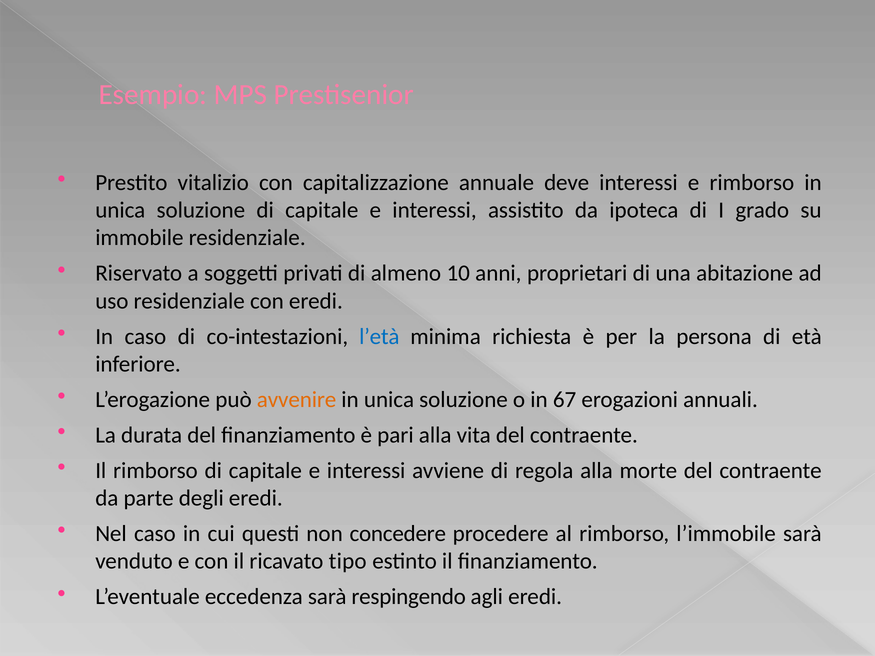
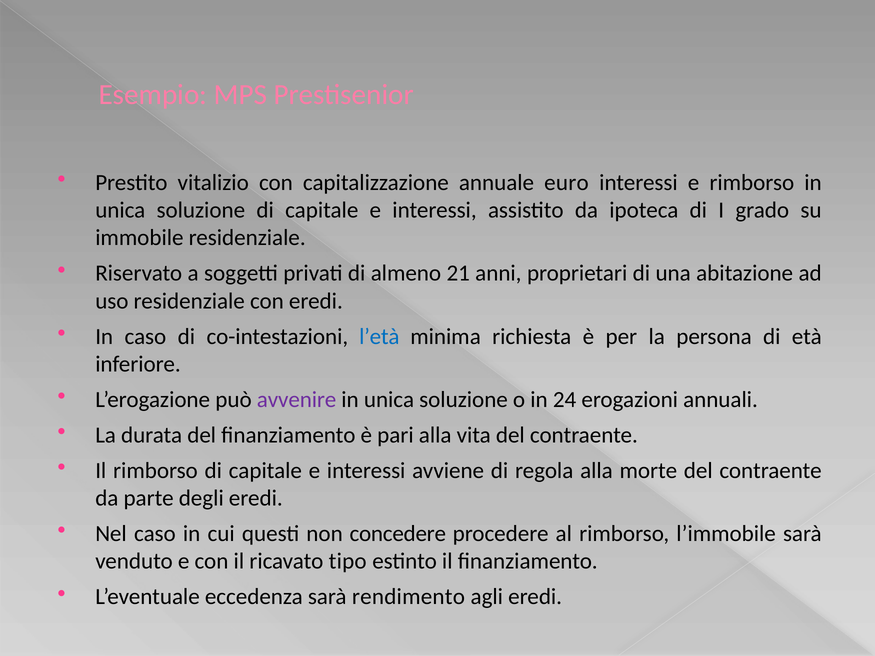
deve: deve -> euro
10: 10 -> 21
avvenire colour: orange -> purple
67: 67 -> 24
respingendo: respingendo -> rendimento
